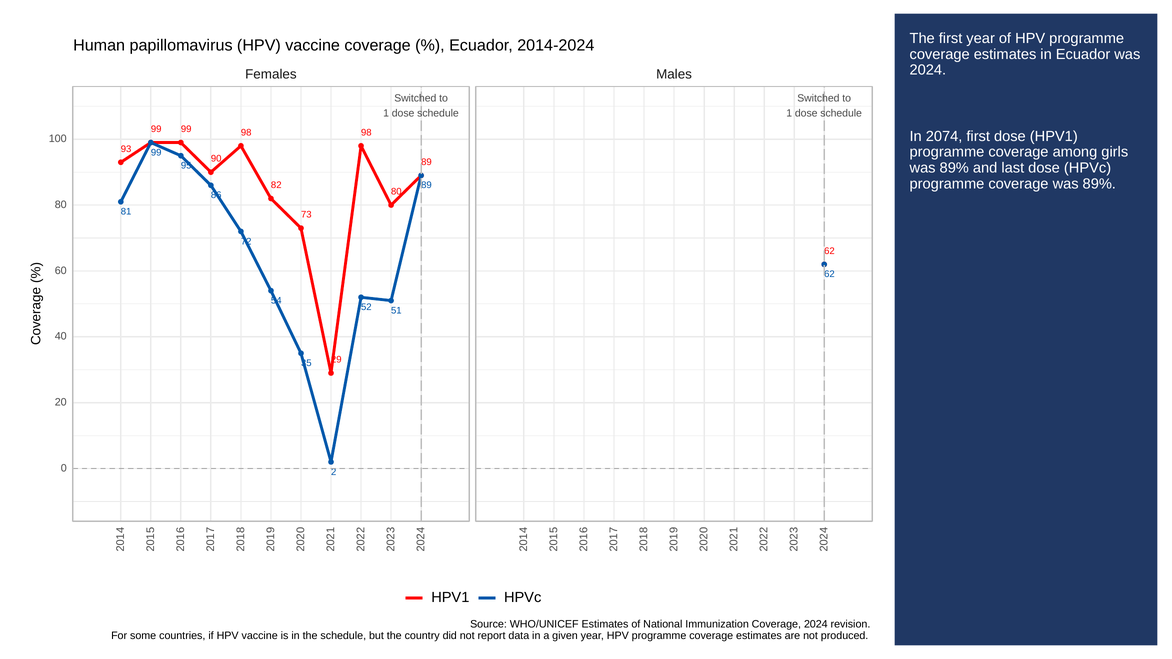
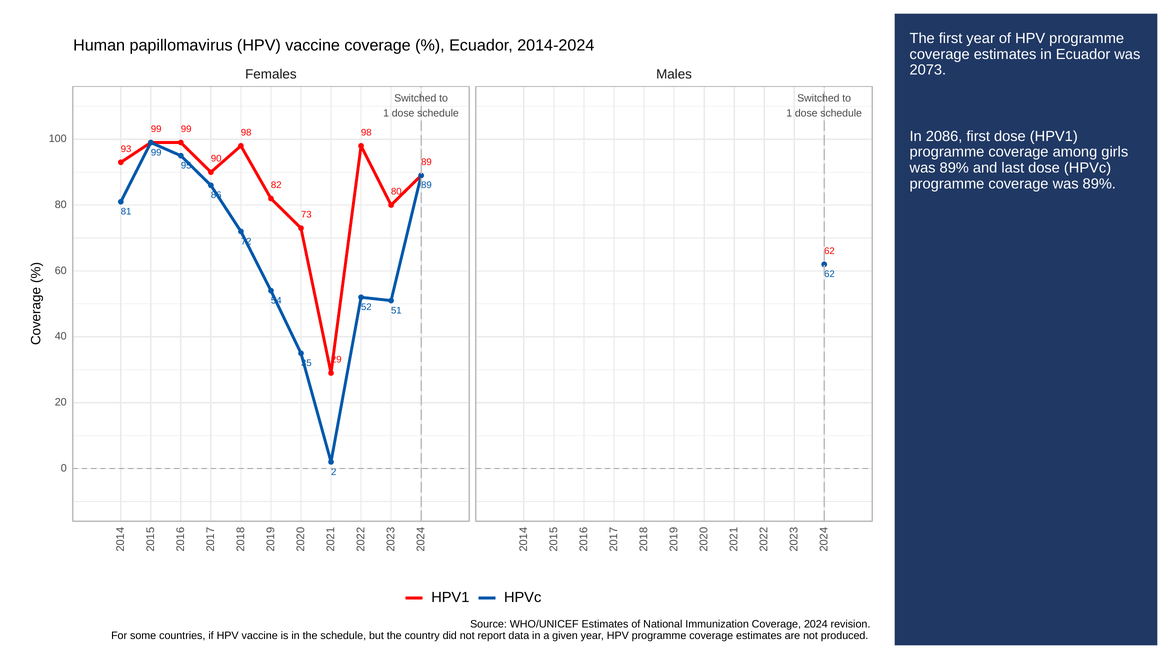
2024 at (928, 70): 2024 -> 2073
2074: 2074 -> 2086
